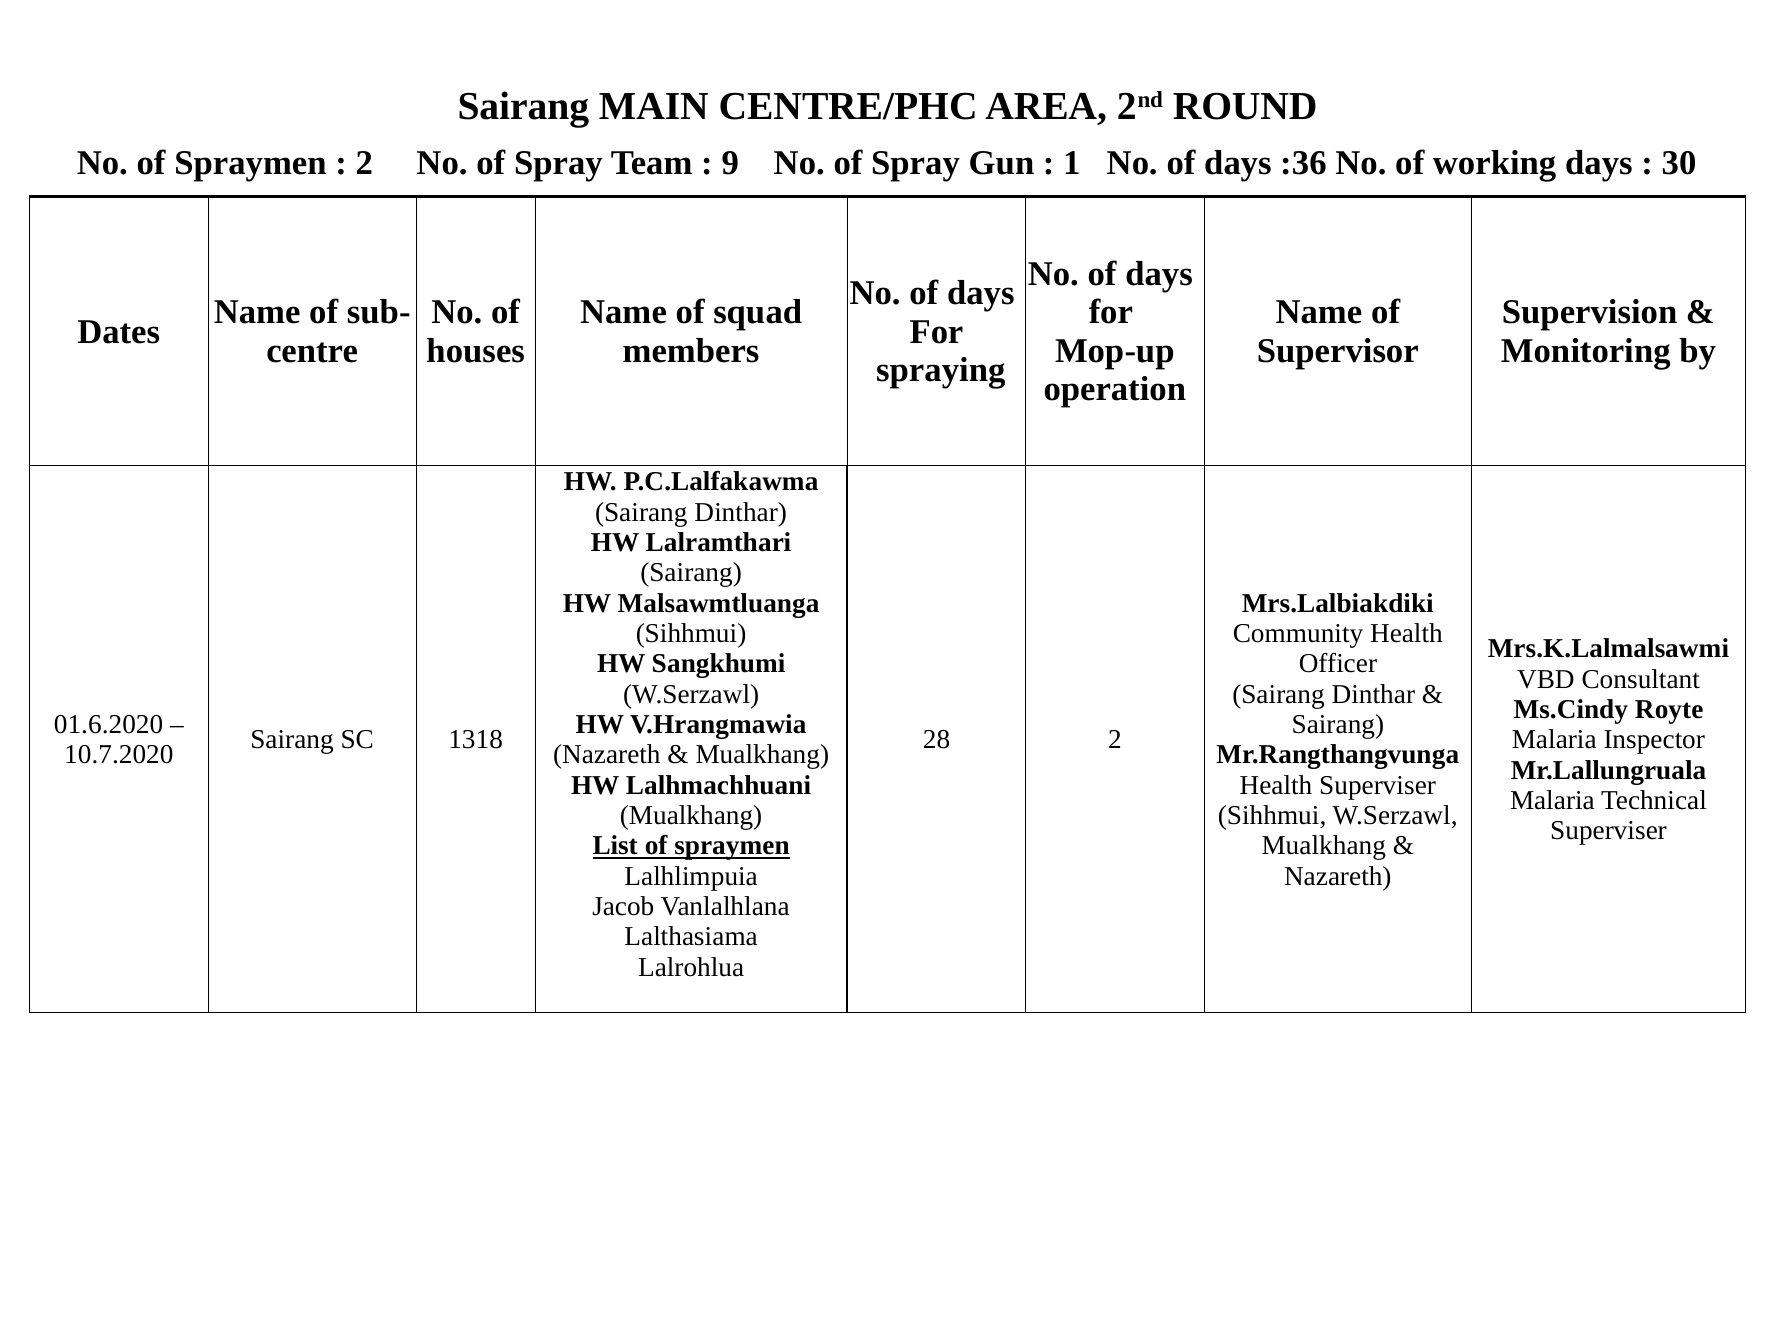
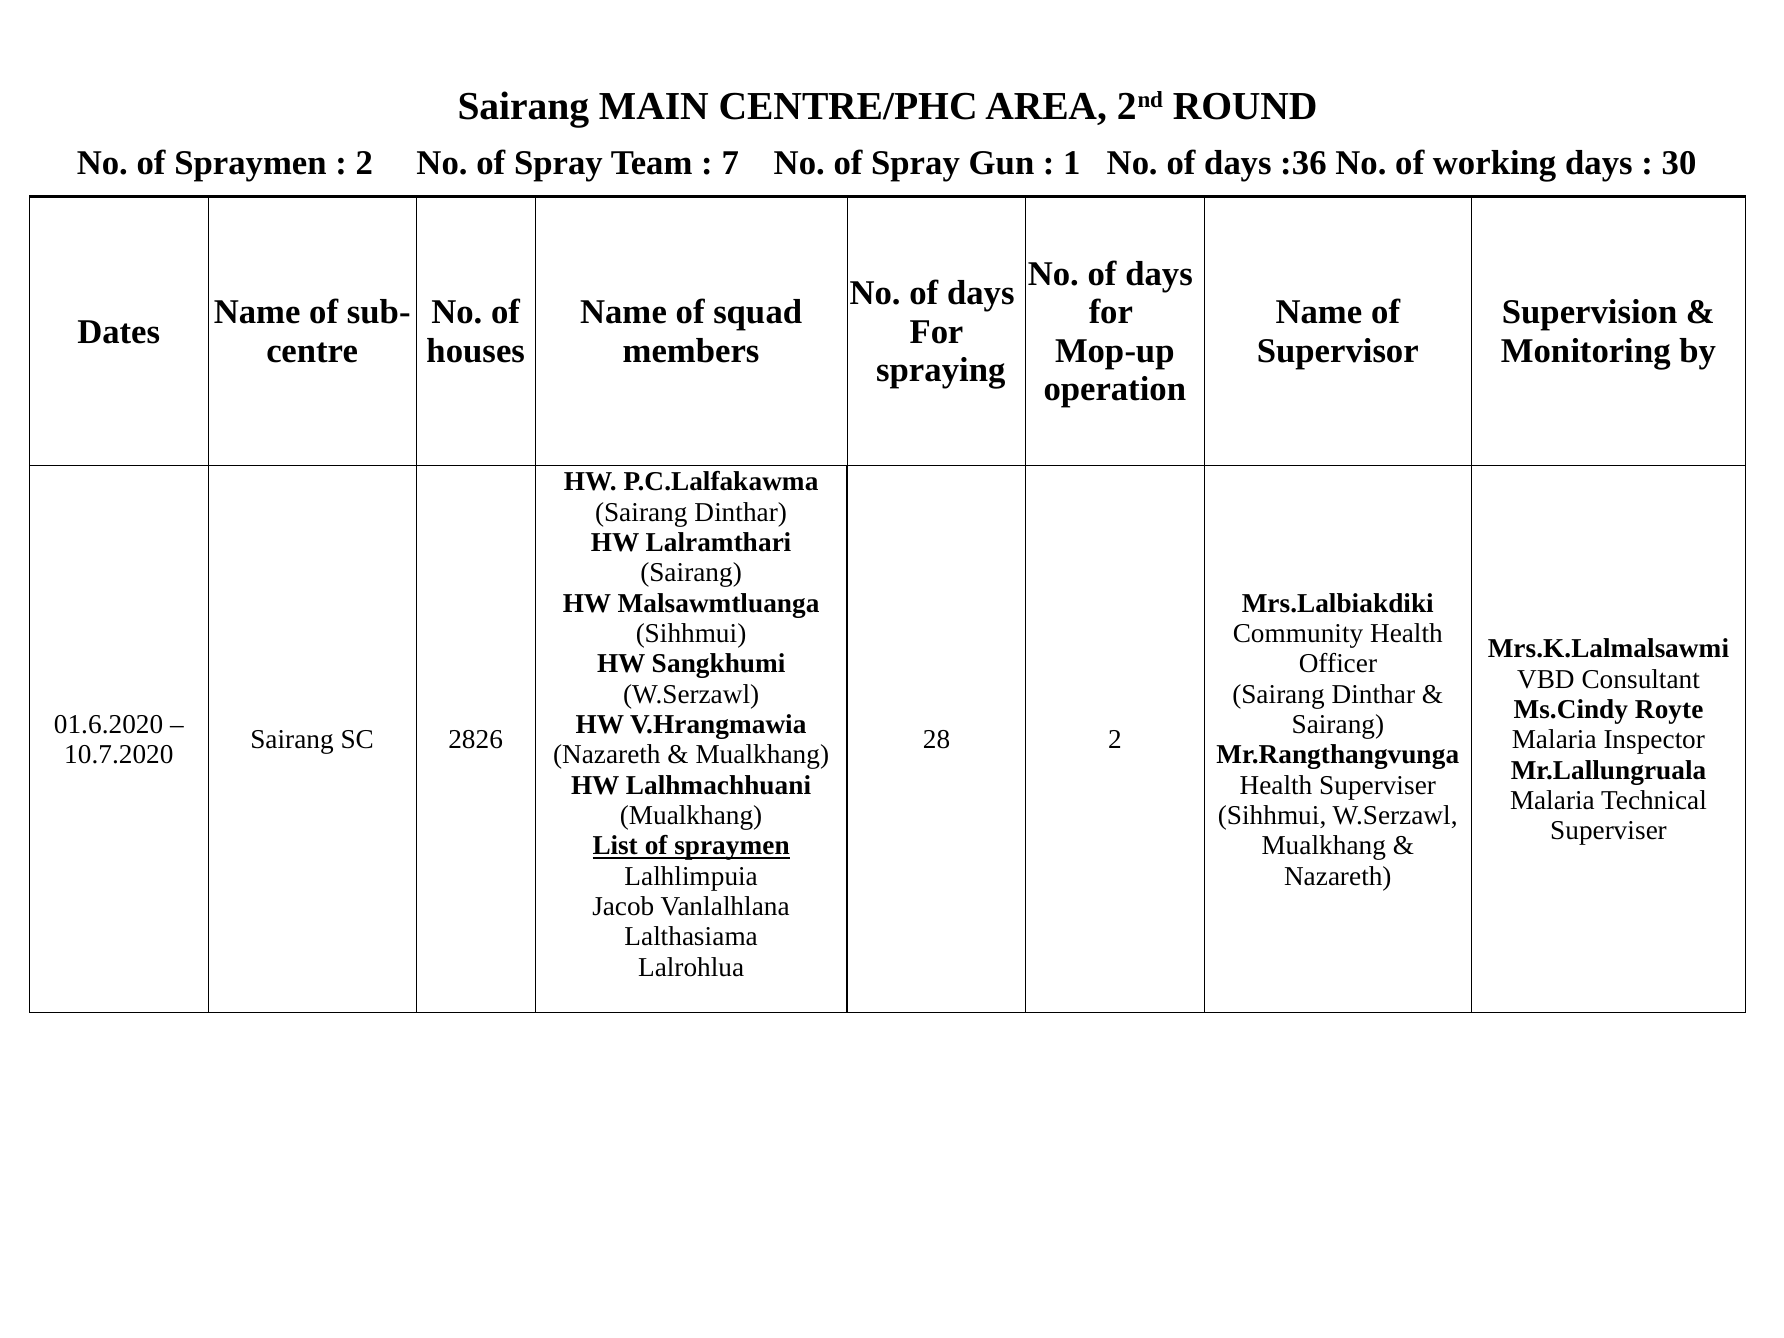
9: 9 -> 7
1318: 1318 -> 2826
